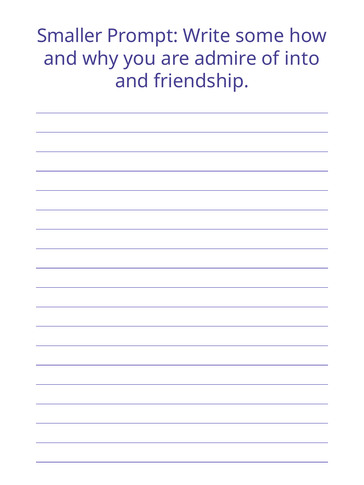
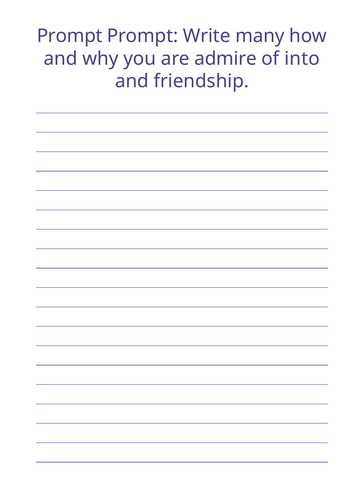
Smaller at (70, 36): Smaller -> Prompt
some: some -> many
